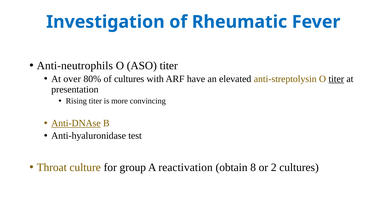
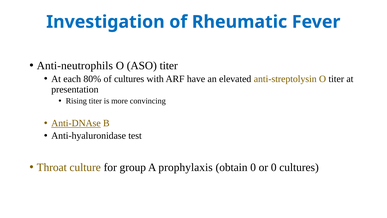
over: over -> each
titer at (336, 79) underline: present -> none
reactivation: reactivation -> prophylaxis
obtain 8: 8 -> 0
or 2: 2 -> 0
